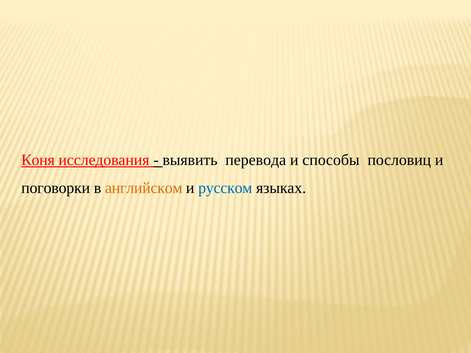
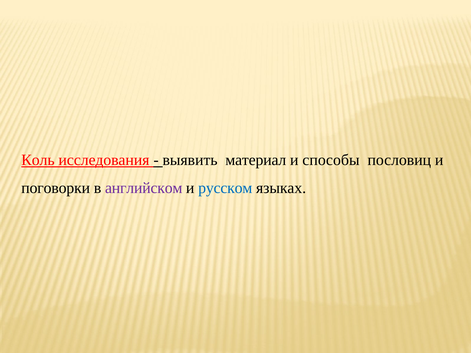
Коня: Коня -> Коль
перевода: перевода -> материал
английском colour: orange -> purple
